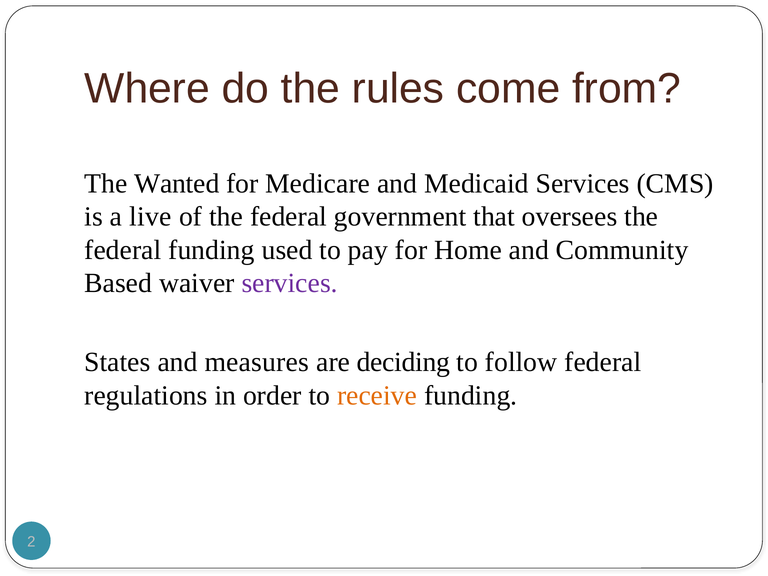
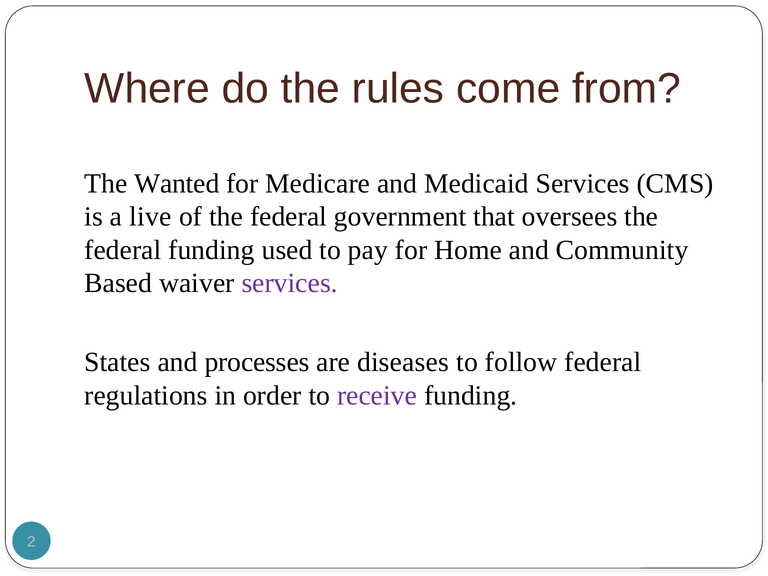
measures: measures -> processes
deciding: deciding -> diseases
receive colour: orange -> purple
